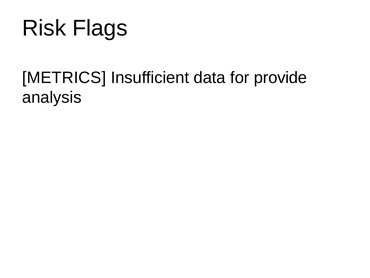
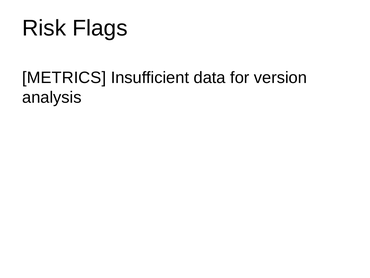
provide: provide -> version
